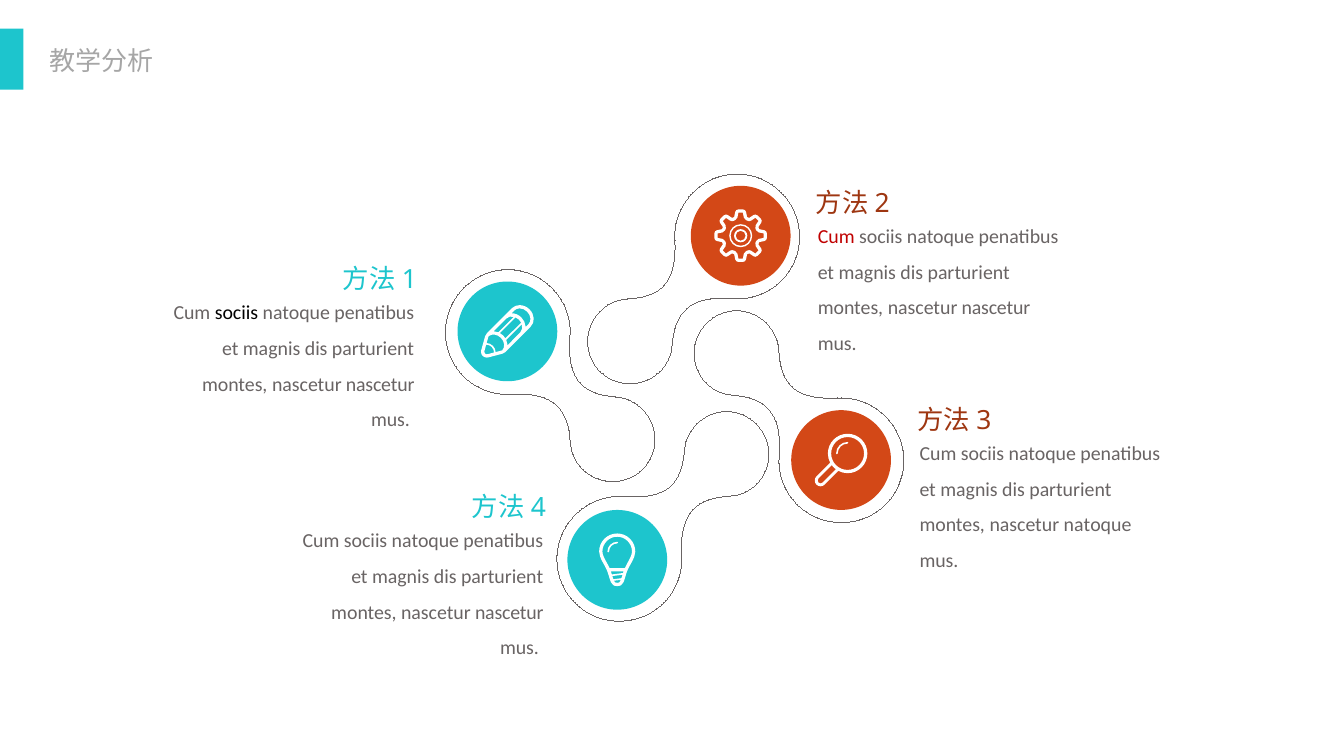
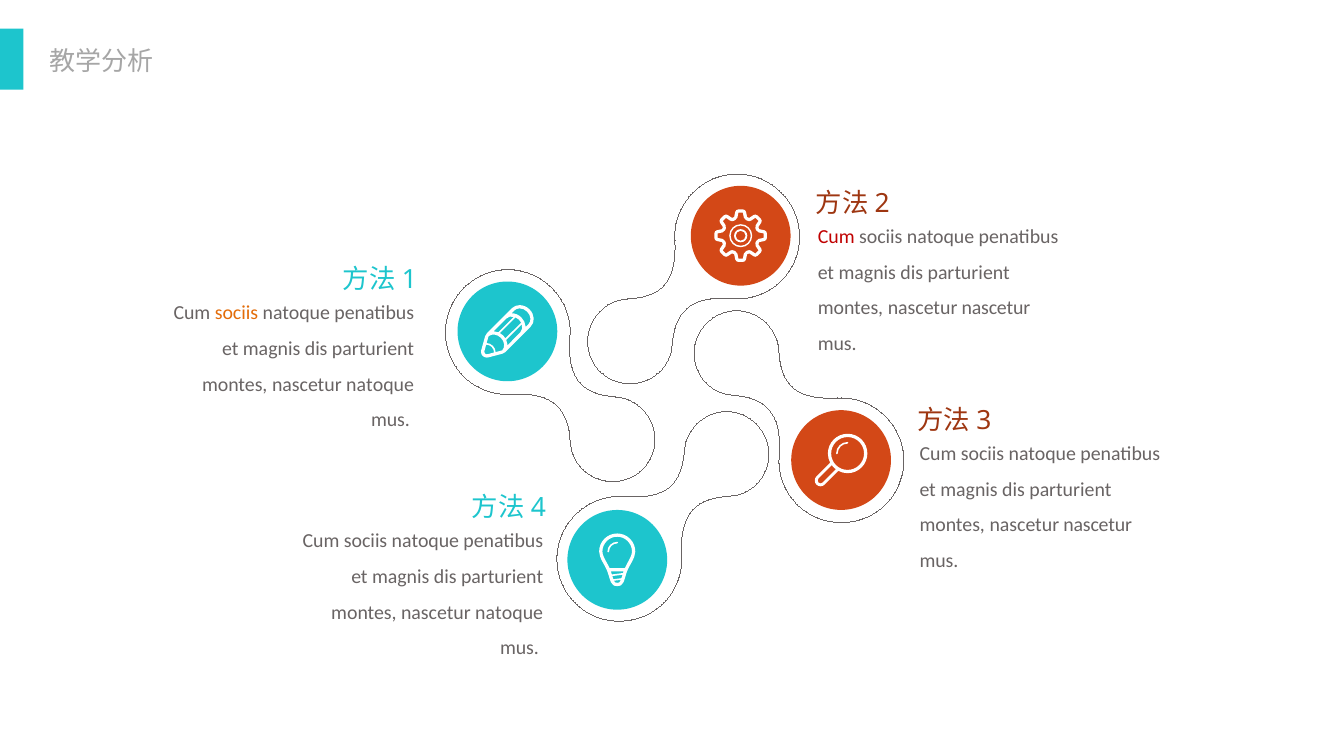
sociis at (236, 313) colour: black -> orange
nascetur at (380, 385): nascetur -> natoque
natoque at (1098, 526): natoque -> nascetur
nascetur at (509, 613): nascetur -> natoque
